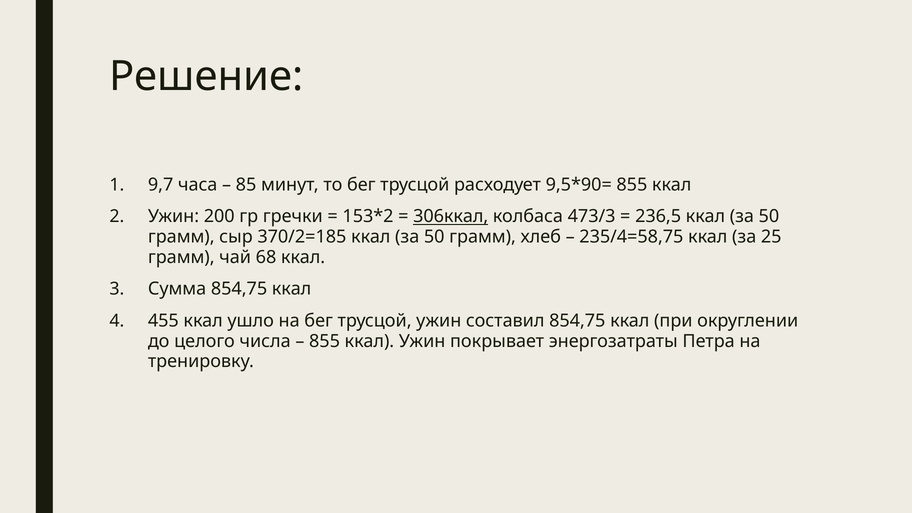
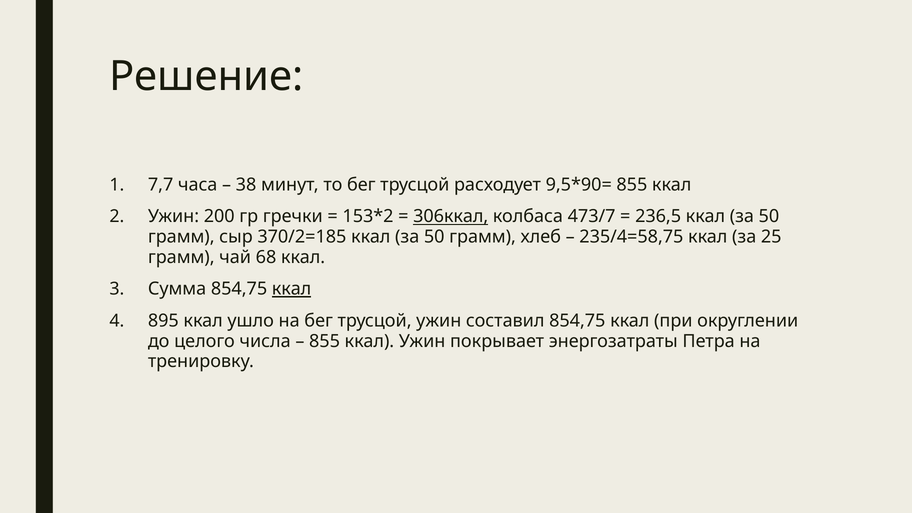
9,7: 9,7 -> 7,7
85: 85 -> 38
473/3: 473/3 -> 473/7
ккал at (292, 289) underline: none -> present
455: 455 -> 895
